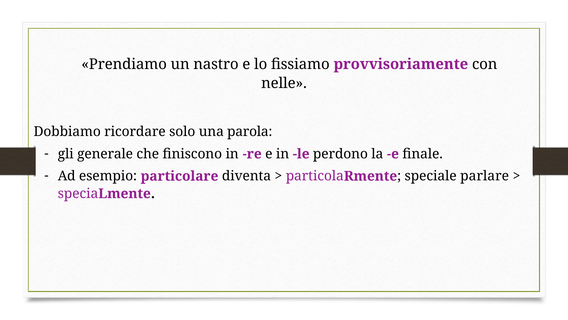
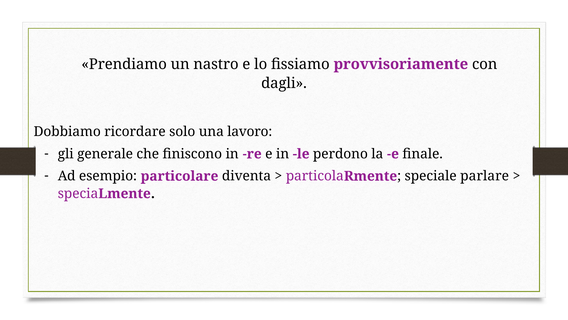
nelle: nelle -> dagli
parola: parola -> lavoro
